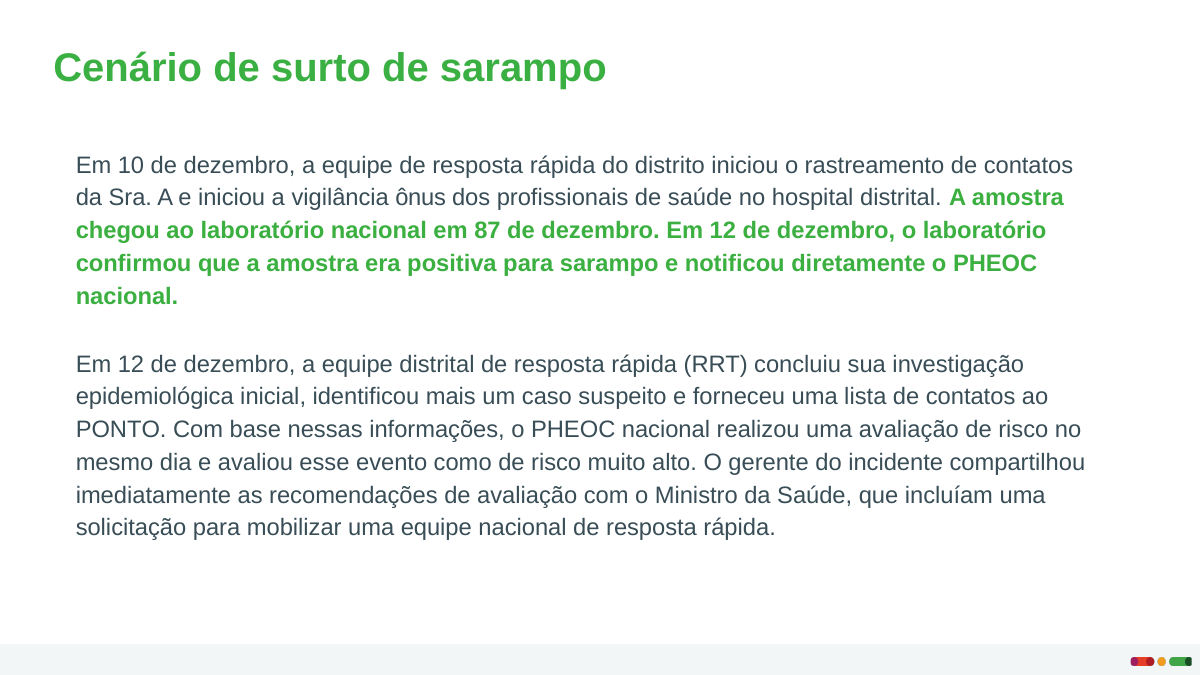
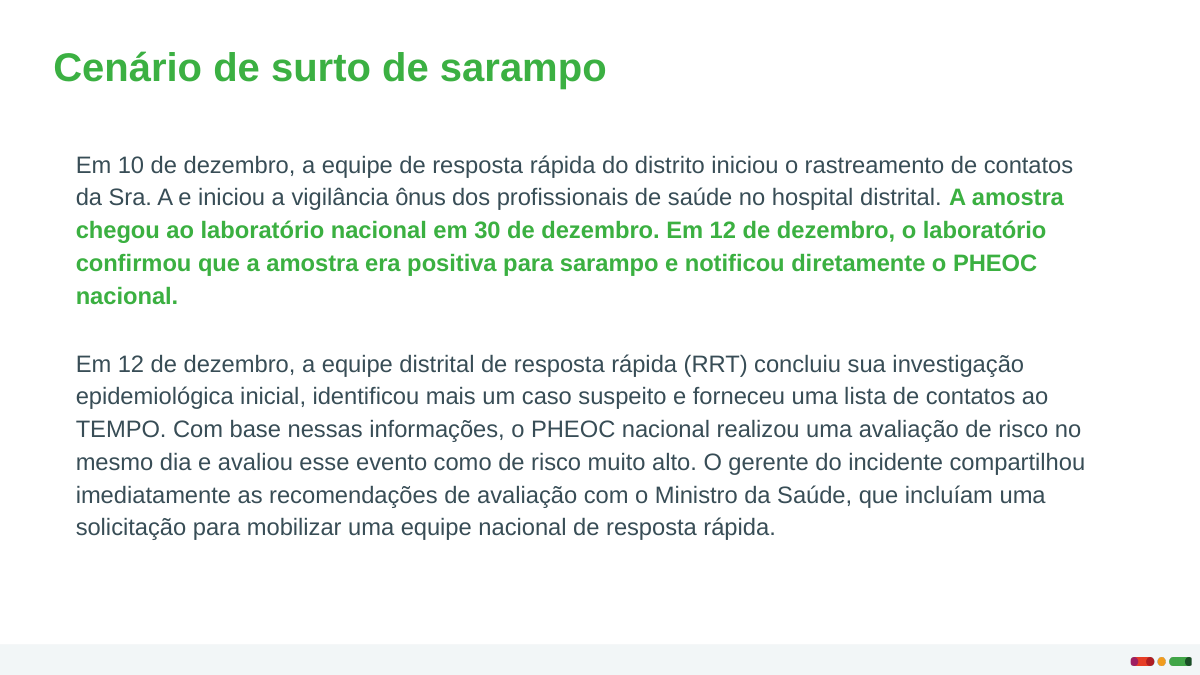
87: 87 -> 30
PONTO: PONTO -> TEMPO
